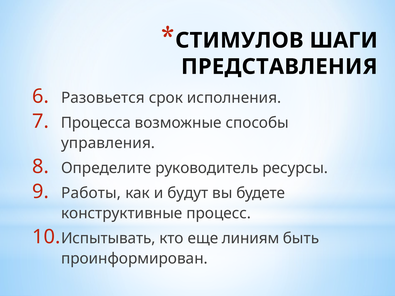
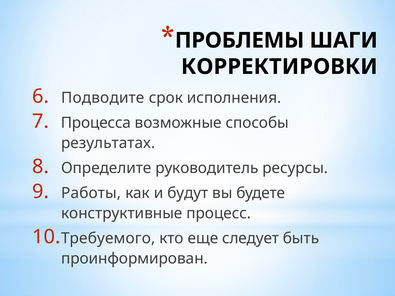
СТИМУЛОВ: СТИМУЛОВ -> ПРОБЛЕМЫ
ПРЕДСТАВЛЕНИЯ: ПРЕДСТАВЛЕНИЯ -> КОРРЕКТИРОВКИ
Разовьется: Разовьется -> Подводите
управления: управления -> результатах
Испытывать: Испытывать -> Требуемого
линиям: линиям -> следует
